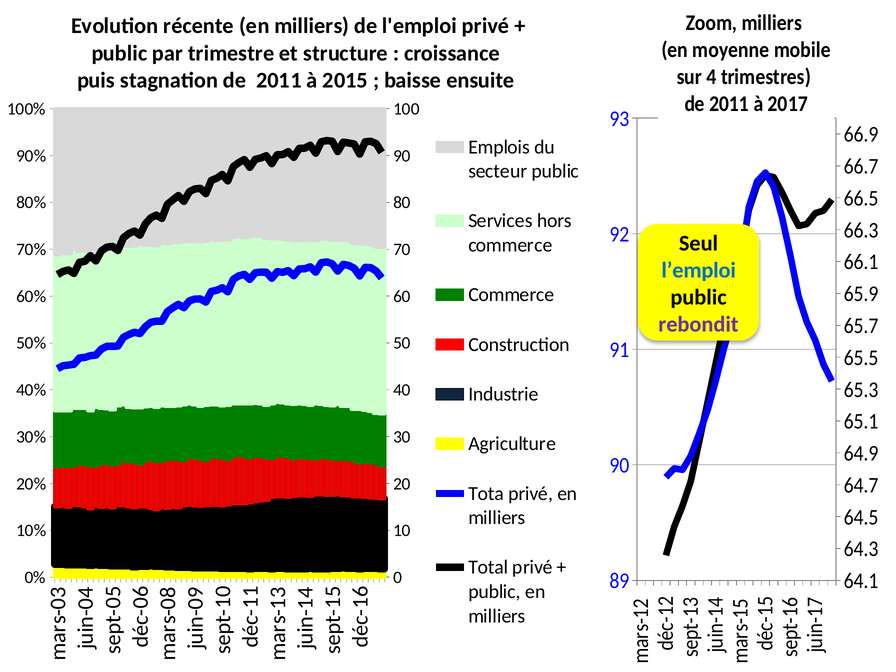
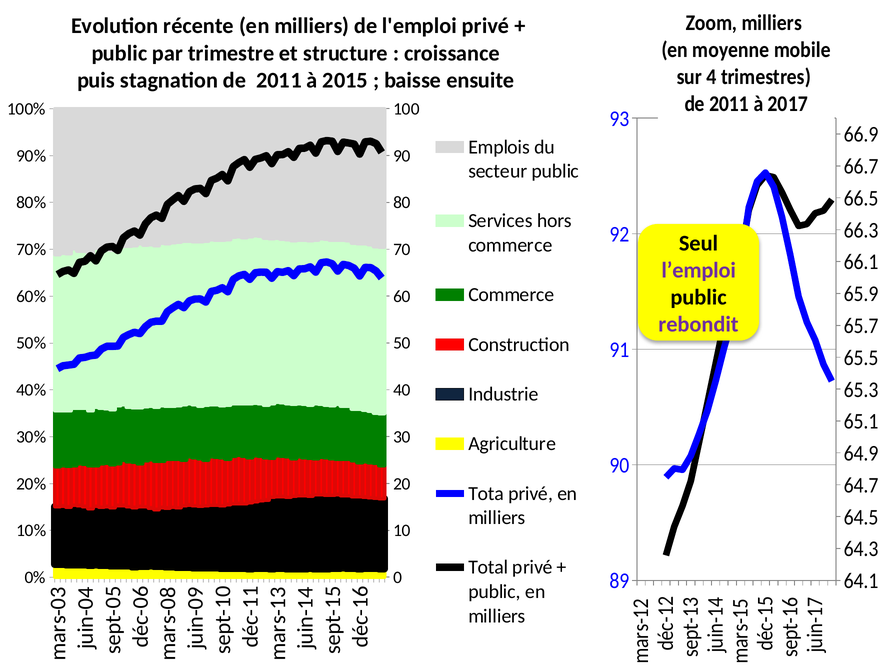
l’emploi colour: blue -> purple
